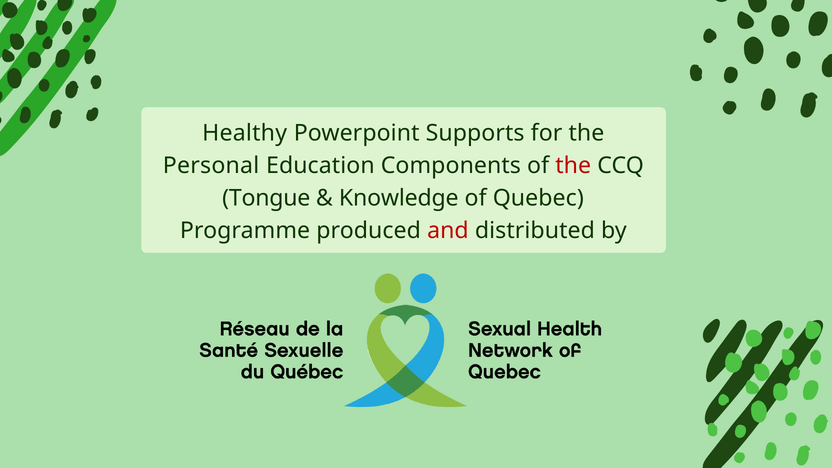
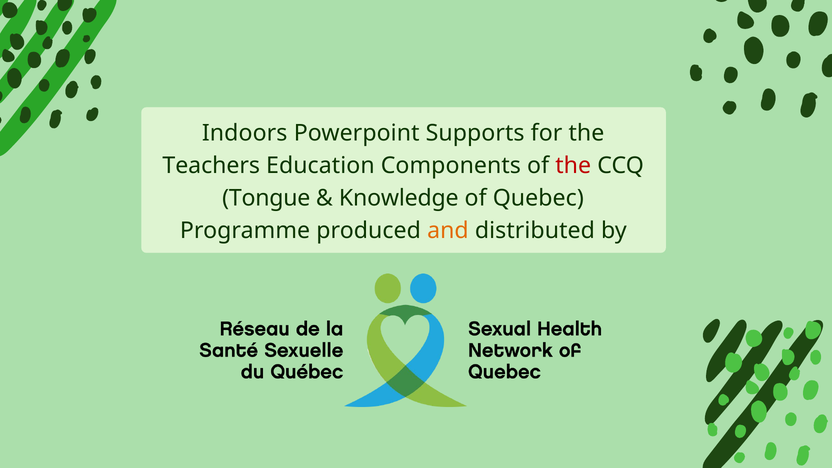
Healthy: Healthy -> Indoors
Personal: Personal -> Teachers
and colour: red -> orange
